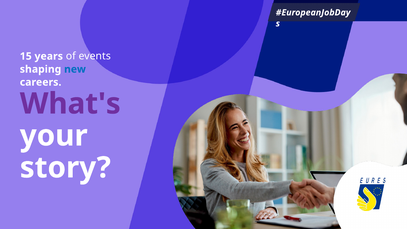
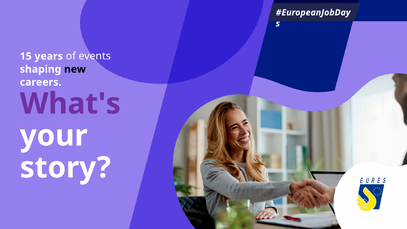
new colour: blue -> black
